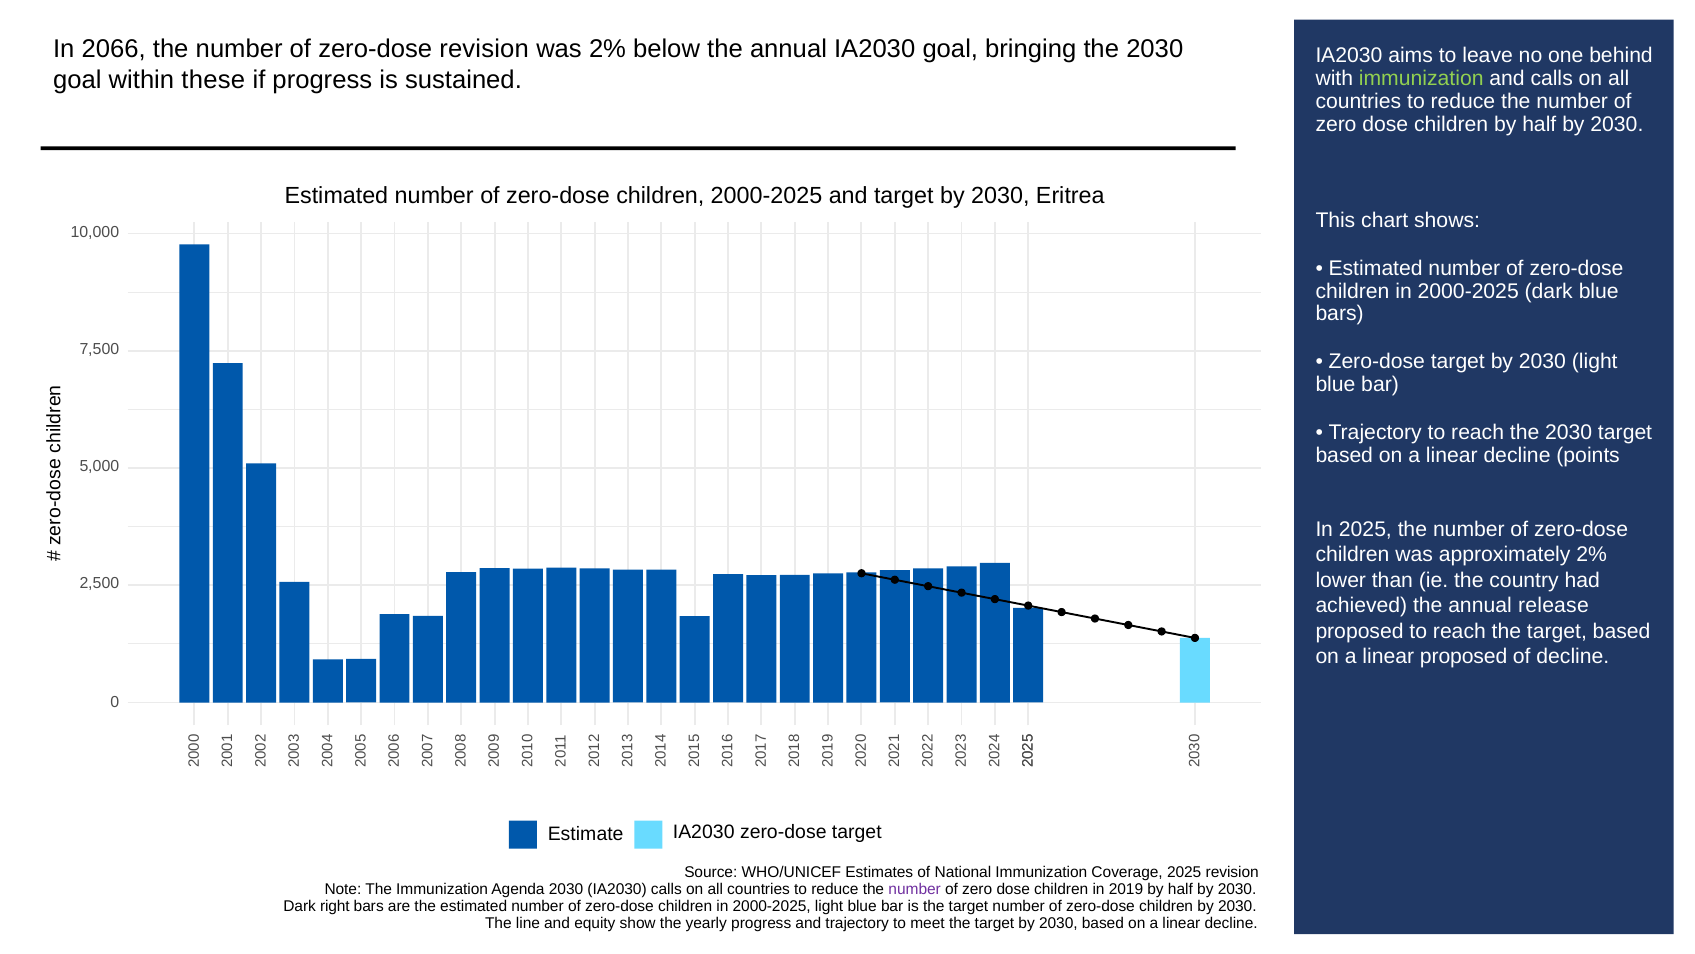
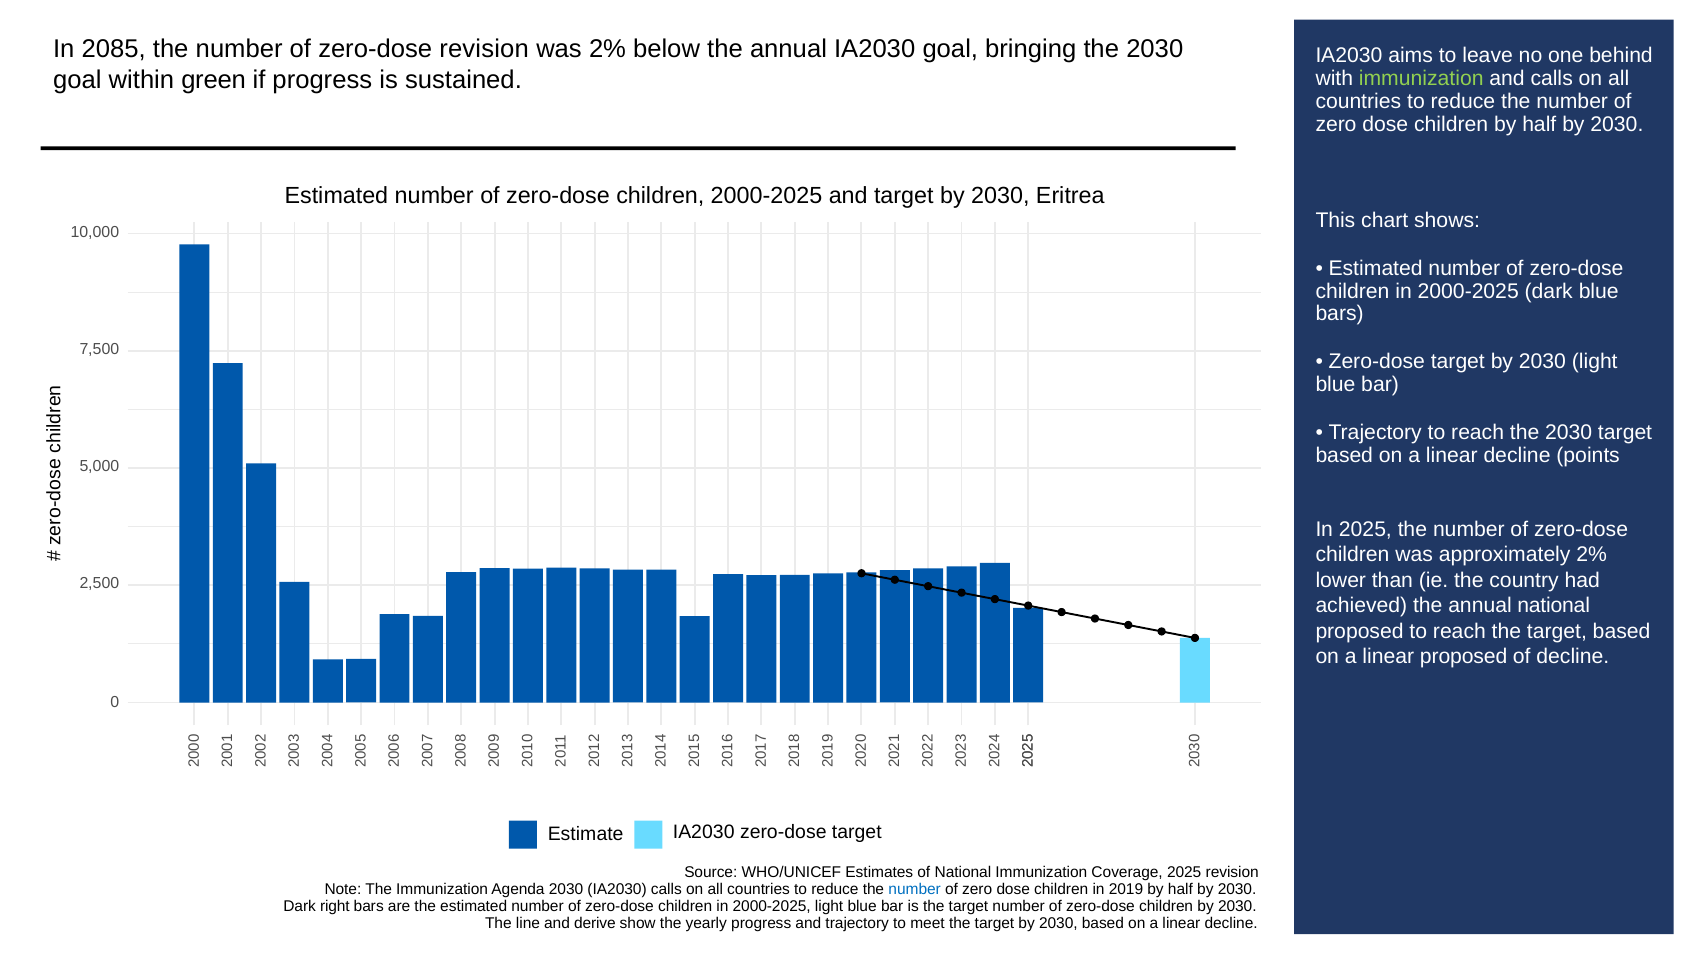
2066: 2066 -> 2085
these: these -> green
annual release: release -> national
number at (915, 889) colour: purple -> blue
equity: equity -> derive
